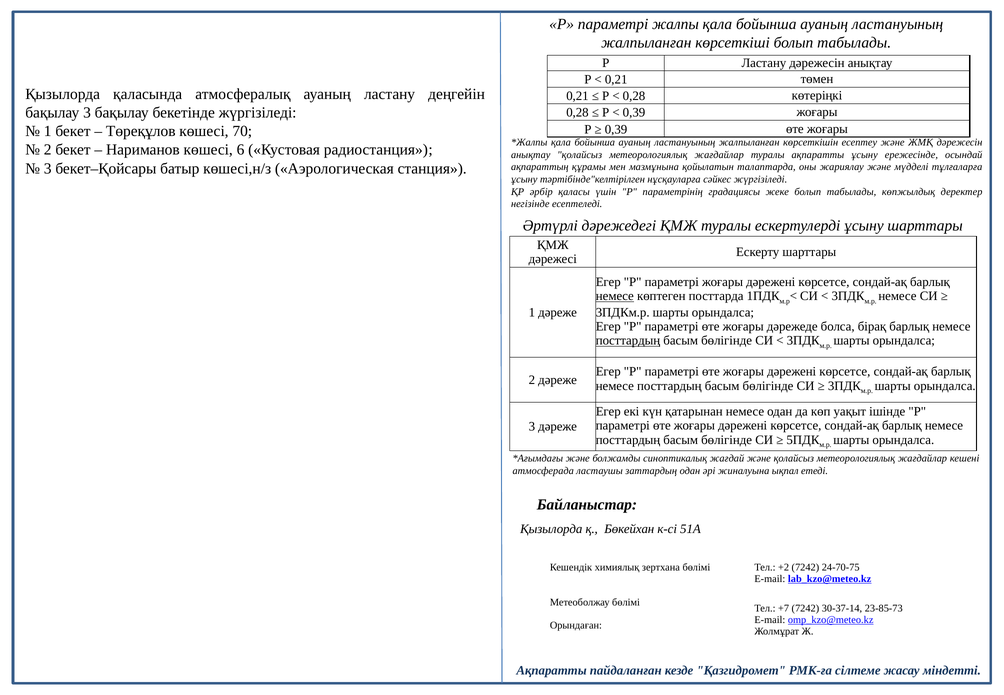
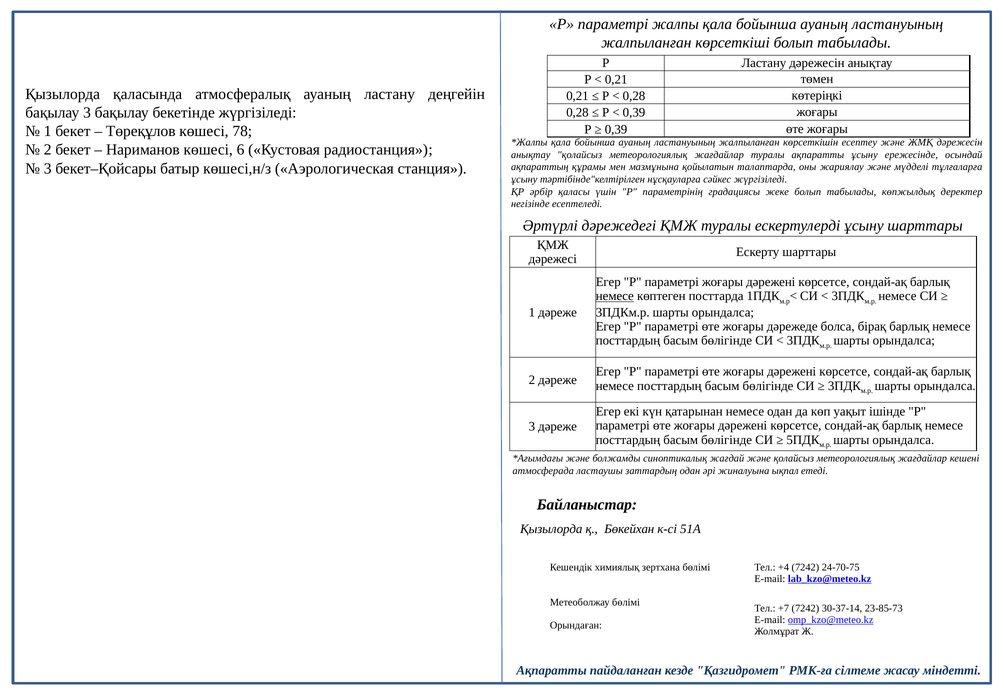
70: 70 -> 78
посттардың at (628, 341) underline: present -> none
+2: +2 -> +4
